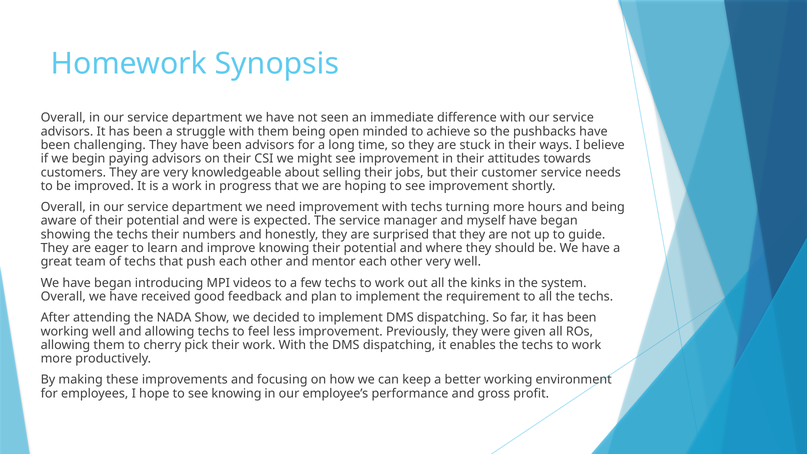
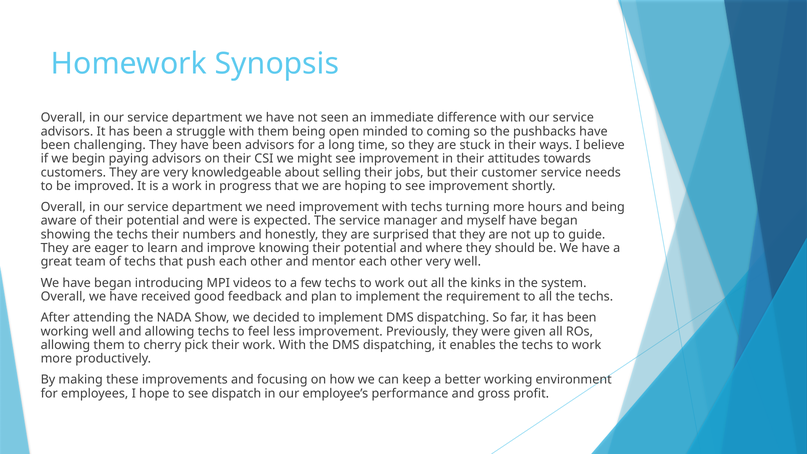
achieve: achieve -> coming
see knowing: knowing -> dispatch
